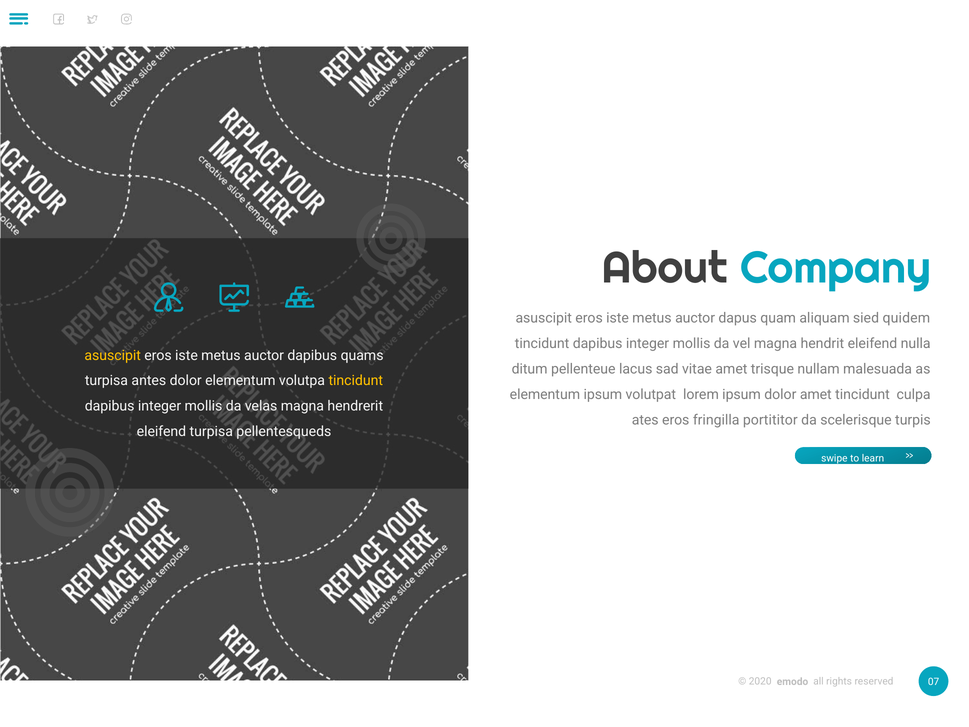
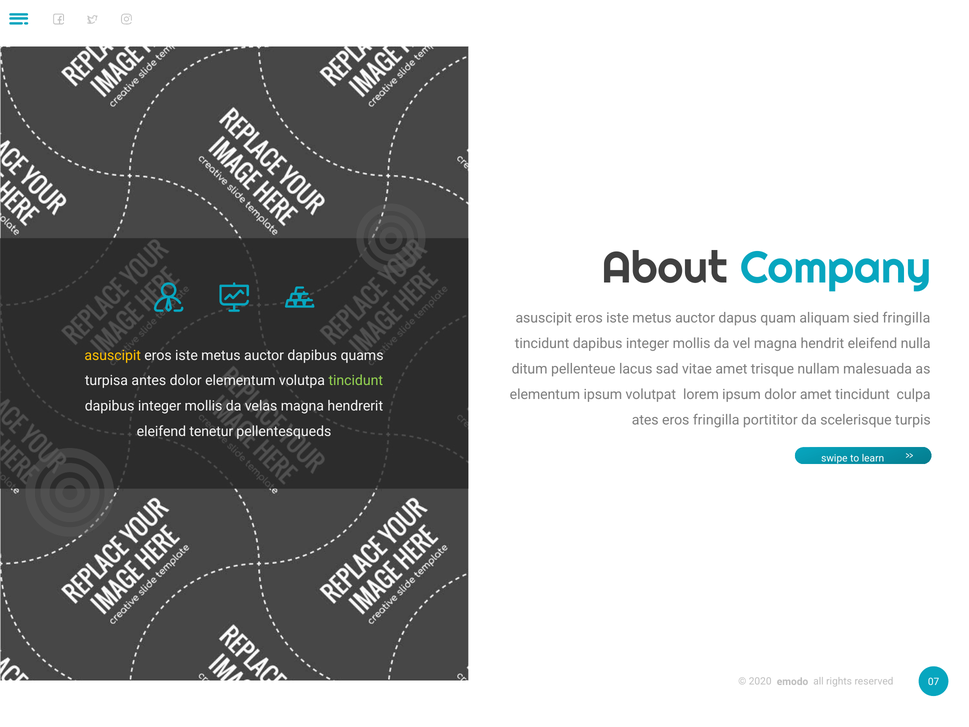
sied quidem: quidem -> fringilla
tincidunt at (356, 381) colour: yellow -> light green
eleifend turpisa: turpisa -> tenetur
